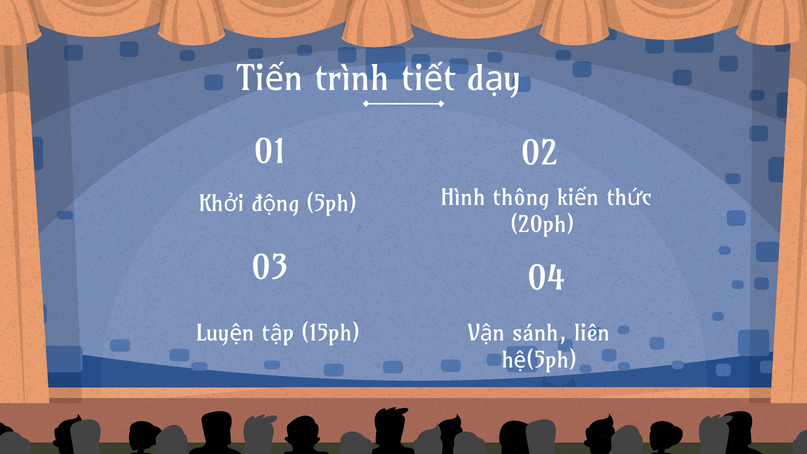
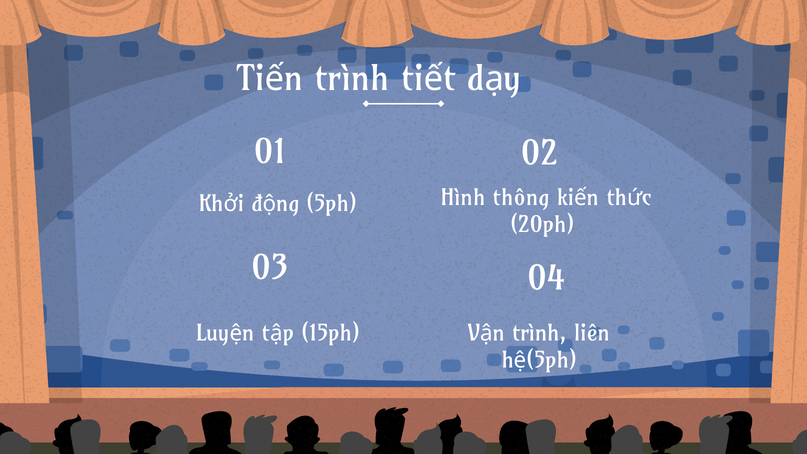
sánh at (536, 333): sánh -> trình
